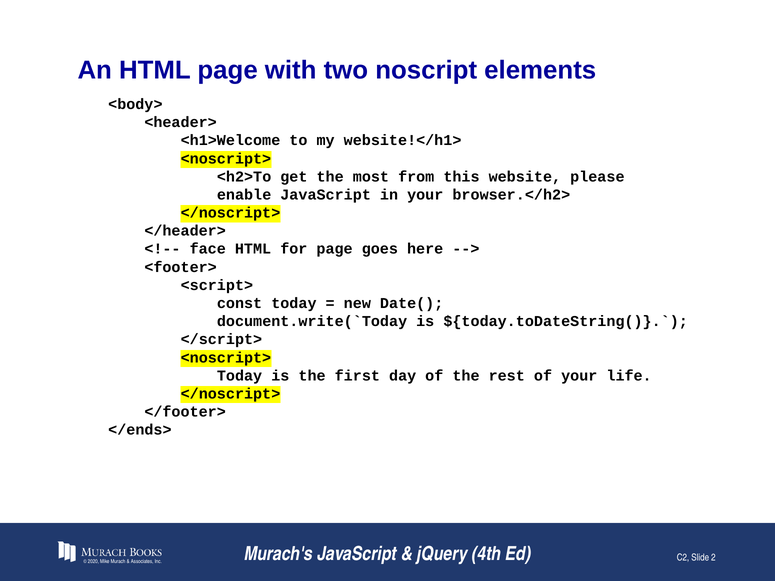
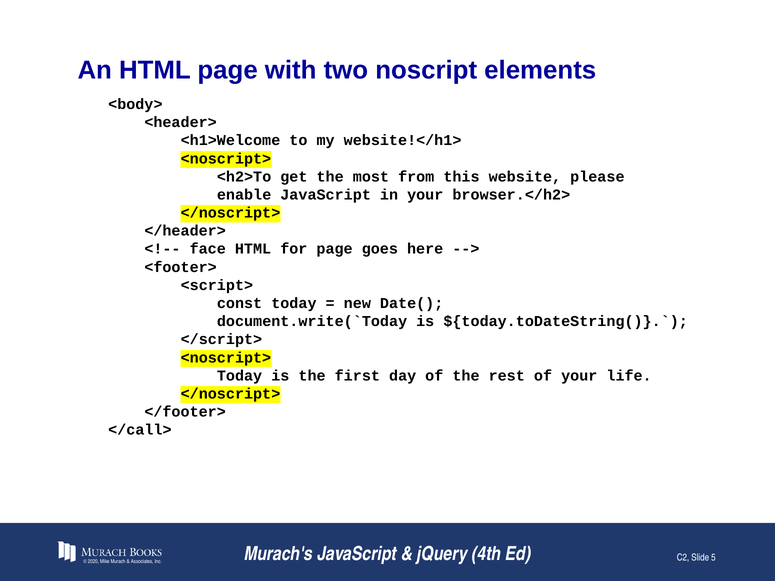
</ends>: </ends> -> </call>
2: 2 -> 5
